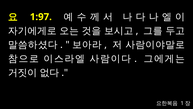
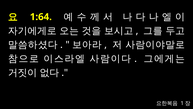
1:97: 1:97 -> 1:64
